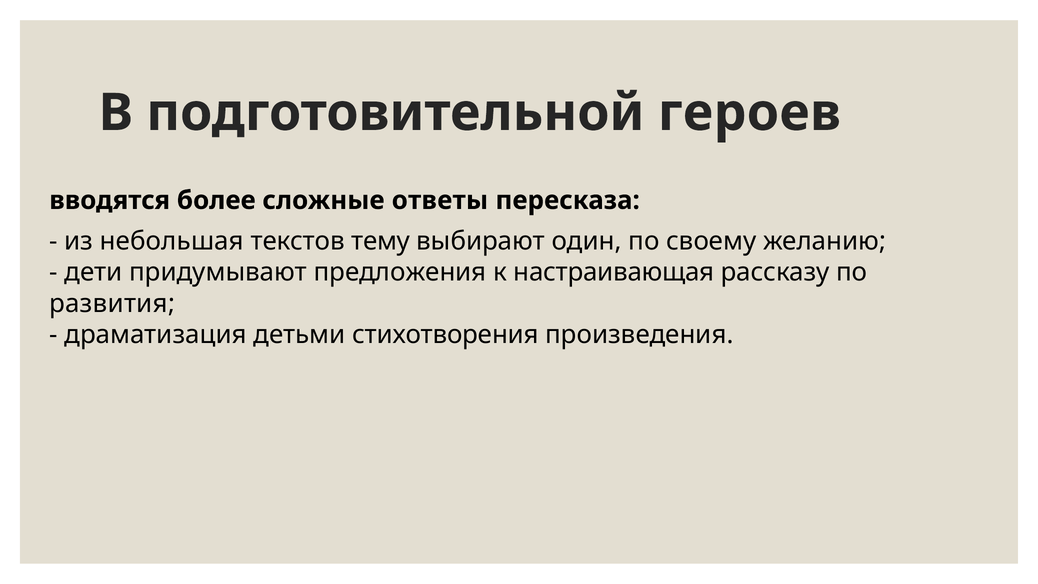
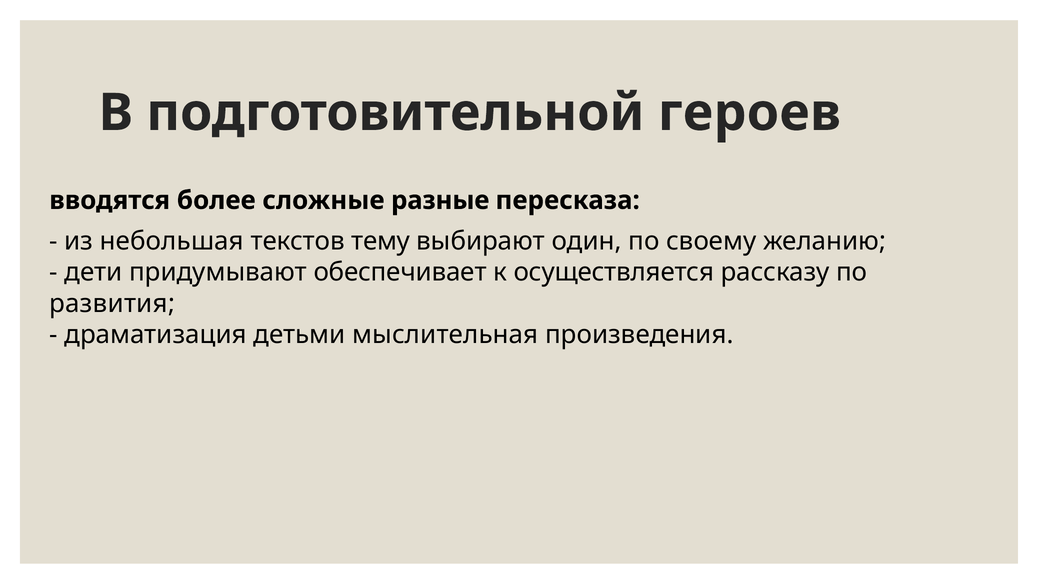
ответы: ответы -> разные
предложения: предложения -> обеспечивает
настраивающая: настраивающая -> осуществляется
стихотворения: стихотворения -> мыслительная
